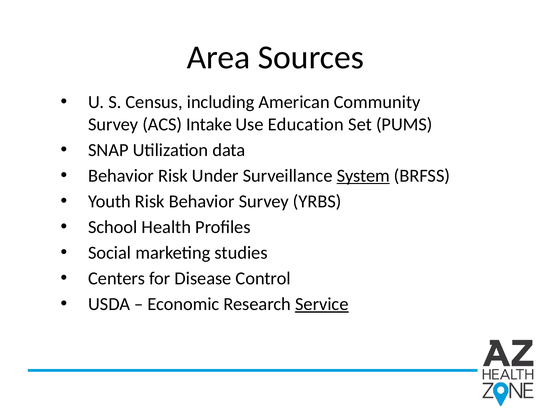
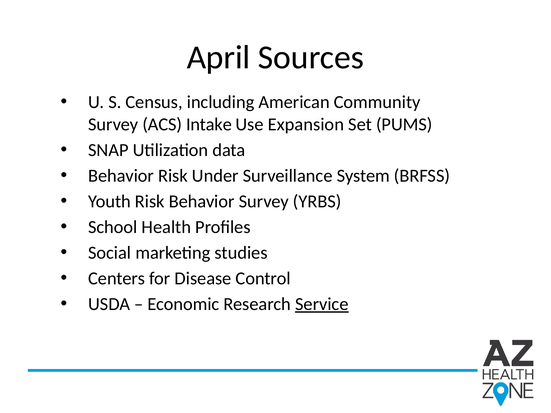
Area: Area -> April
Education: Education -> Expansion
System underline: present -> none
